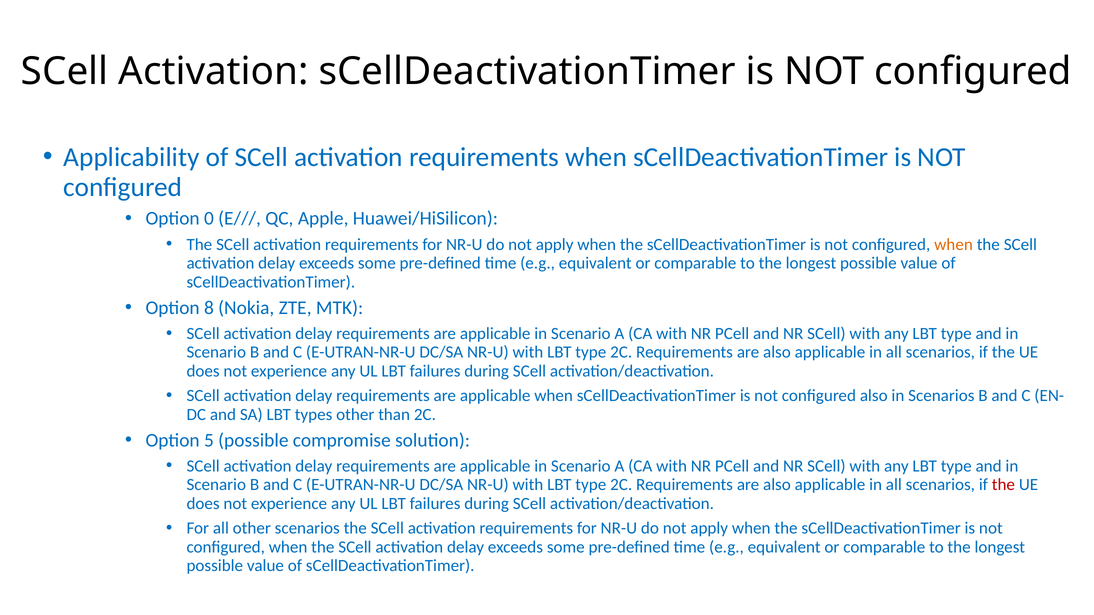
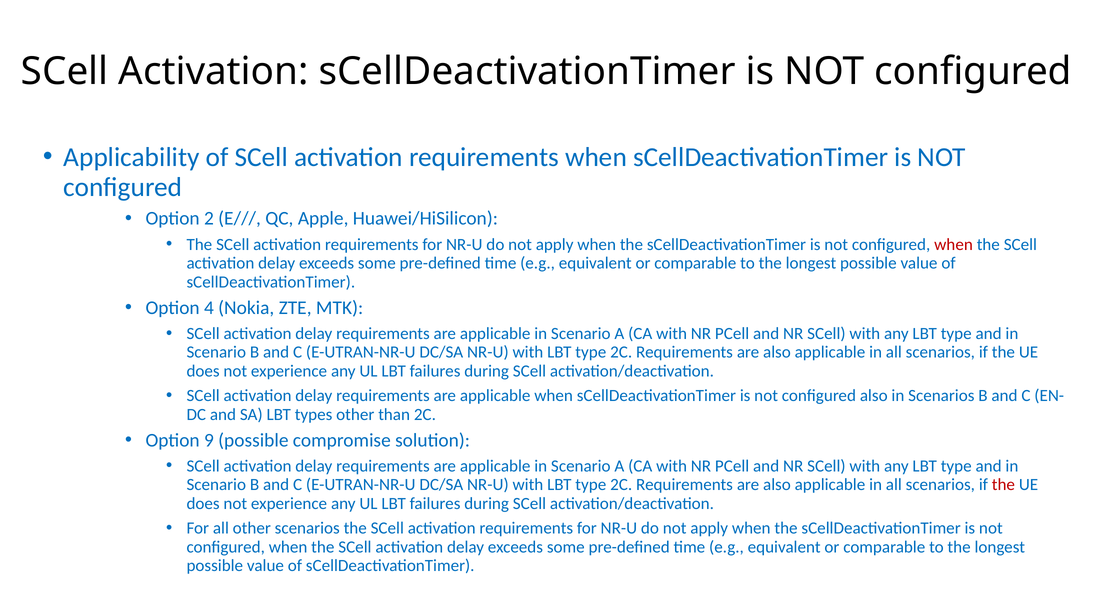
0: 0 -> 2
when at (954, 245) colour: orange -> red
8: 8 -> 4
5: 5 -> 9
